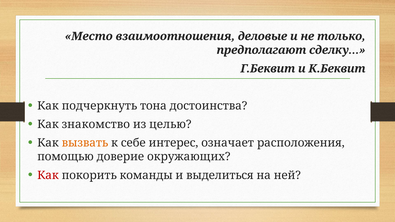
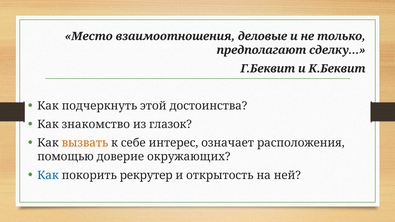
тона: тона -> этой
целью: целью -> глазок
Как at (48, 175) colour: red -> blue
команды: команды -> рекрутер
выделиться: выделиться -> открытость
